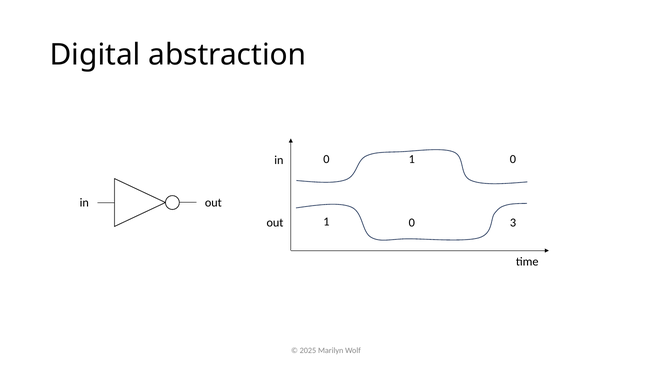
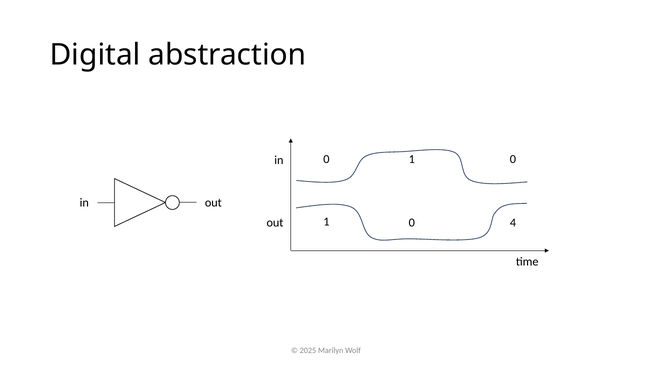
3: 3 -> 4
